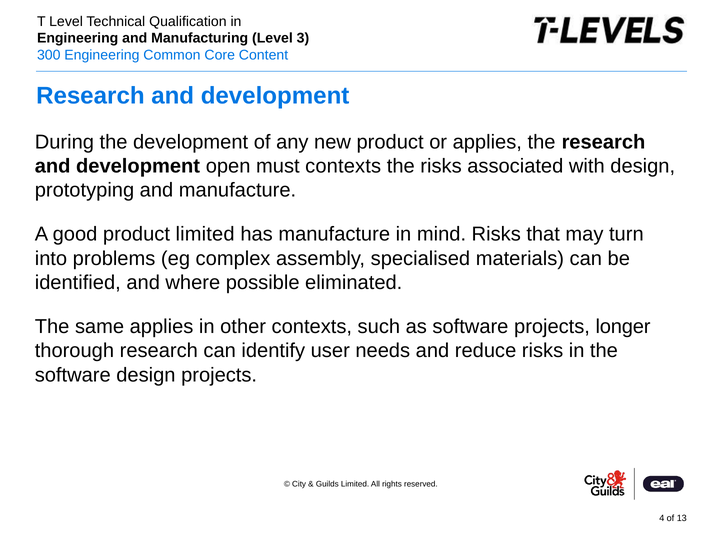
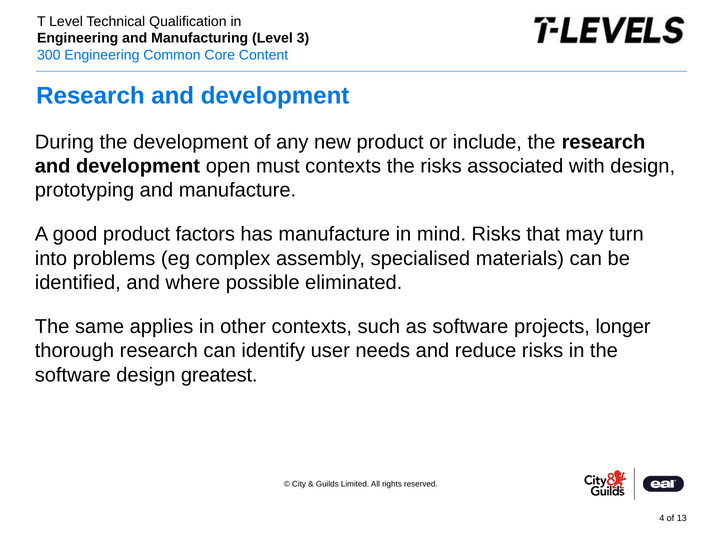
or applies: applies -> include
product limited: limited -> factors
design projects: projects -> greatest
